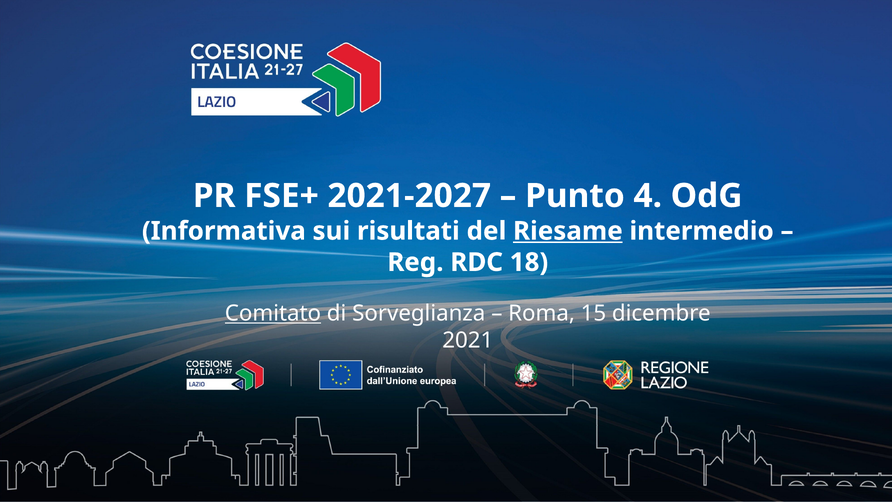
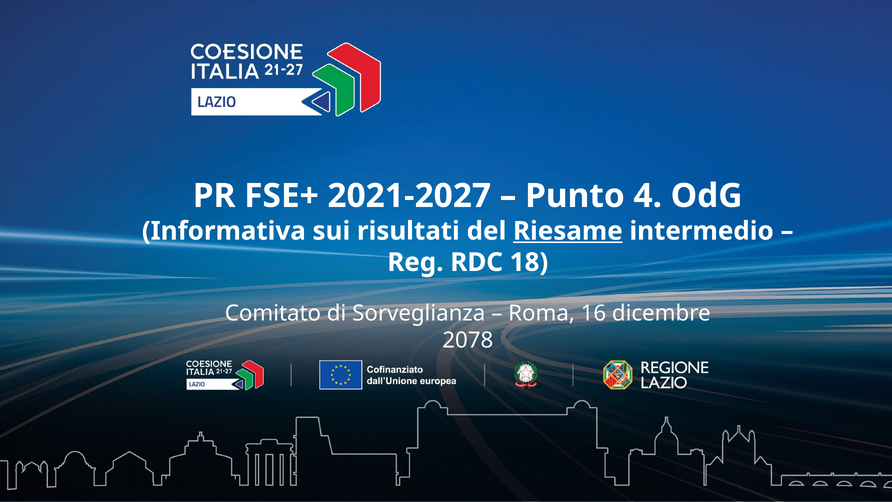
Comitato underline: present -> none
15: 15 -> 16
2021: 2021 -> 2078
